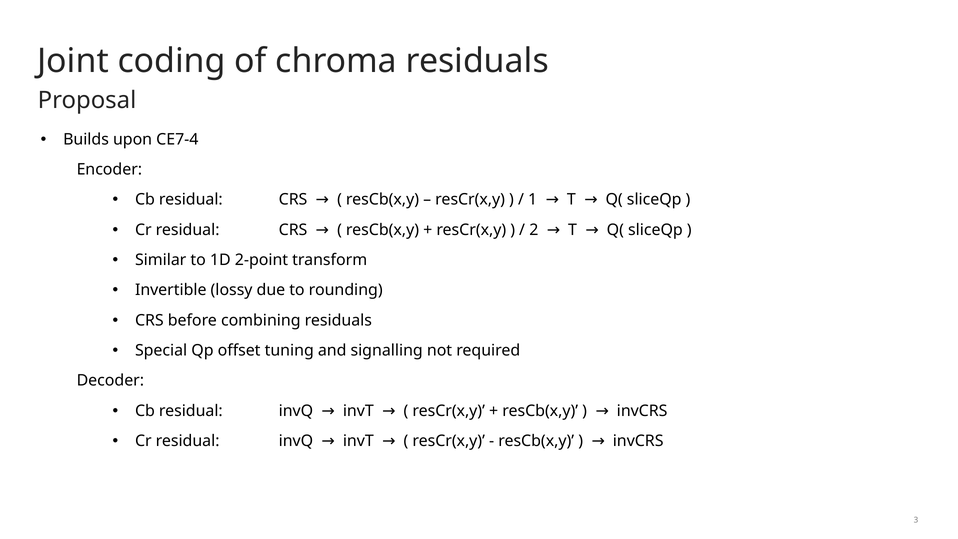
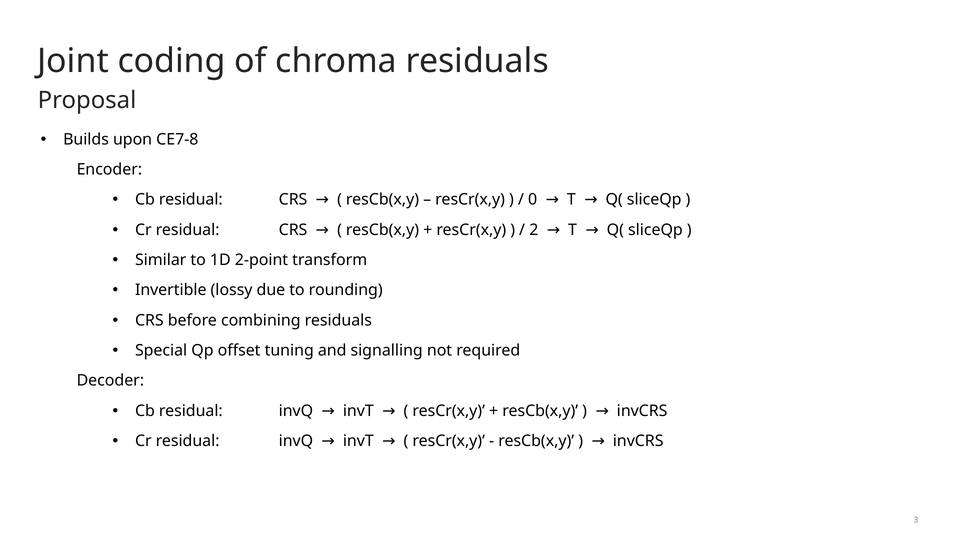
CE7-4: CE7-4 -> CE7-8
1: 1 -> 0
